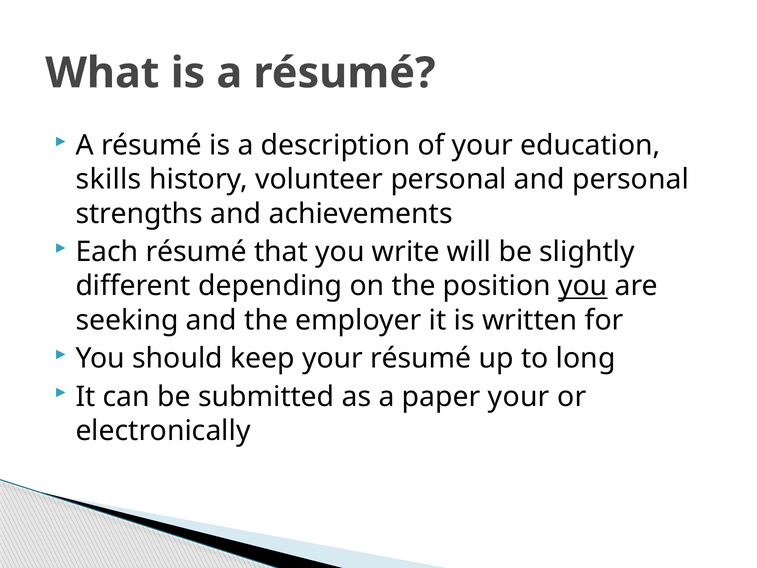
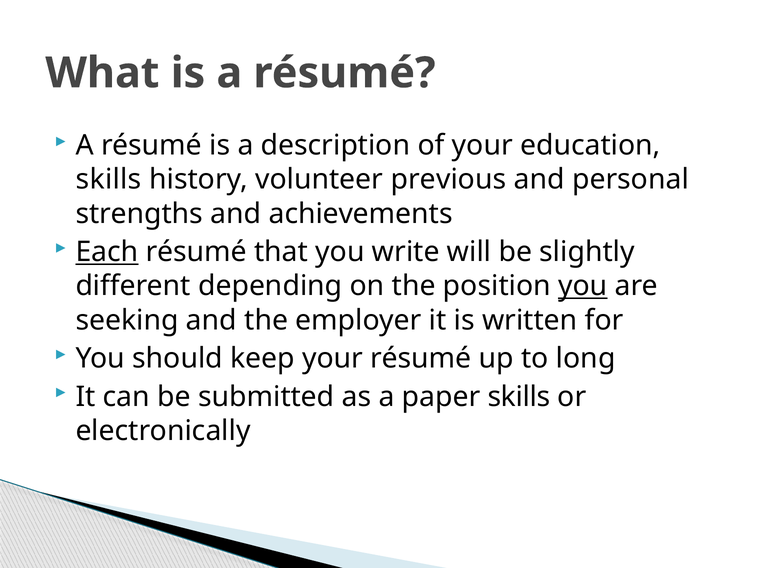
volunteer personal: personal -> previous
Each underline: none -> present
paper your: your -> skills
